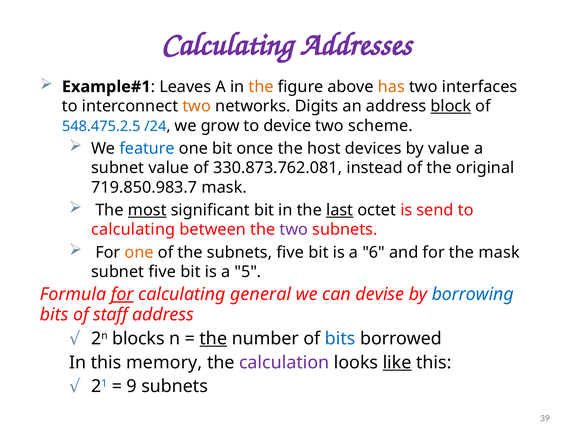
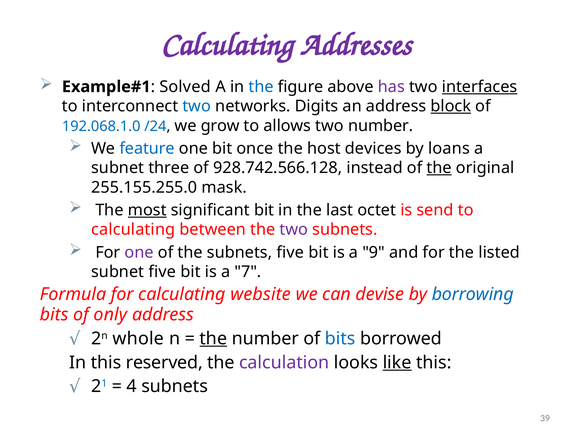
Leaves: Leaves -> Solved
the at (261, 87) colour: orange -> blue
has colour: orange -> purple
interfaces underline: none -> present
two at (197, 106) colour: orange -> blue
548.475.2.5: 548.475.2.5 -> 192.068.1.0
device: device -> allows
two scheme: scheme -> number
by value: value -> loans
subnet value: value -> three
330.873.762.081: 330.873.762.081 -> 928.742.566.128
the at (439, 168) underline: none -> present
719.850.983.7: 719.850.983.7 -> 255.155.255.0
last underline: present -> none
one at (139, 253) colour: orange -> purple
6: 6 -> 9
the mask: mask -> listed
5: 5 -> 7
for at (122, 295) underline: present -> none
general: general -> website
staff: staff -> only
blocks: blocks -> whole
memory: memory -> reserved
9: 9 -> 4
